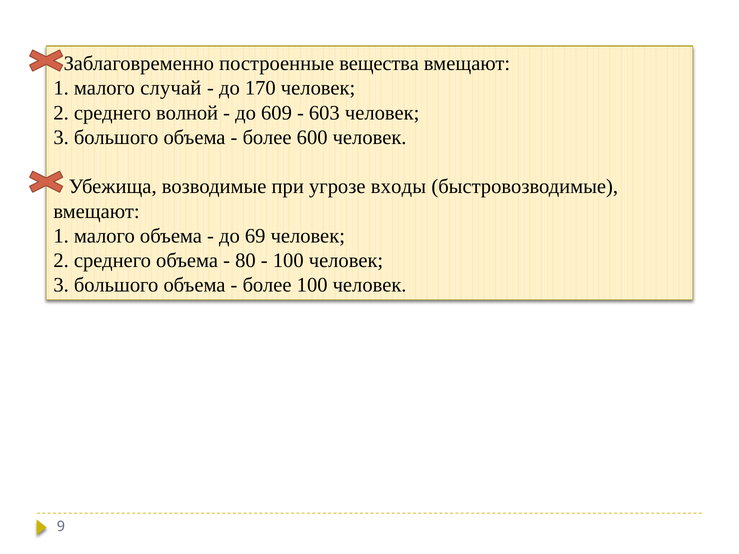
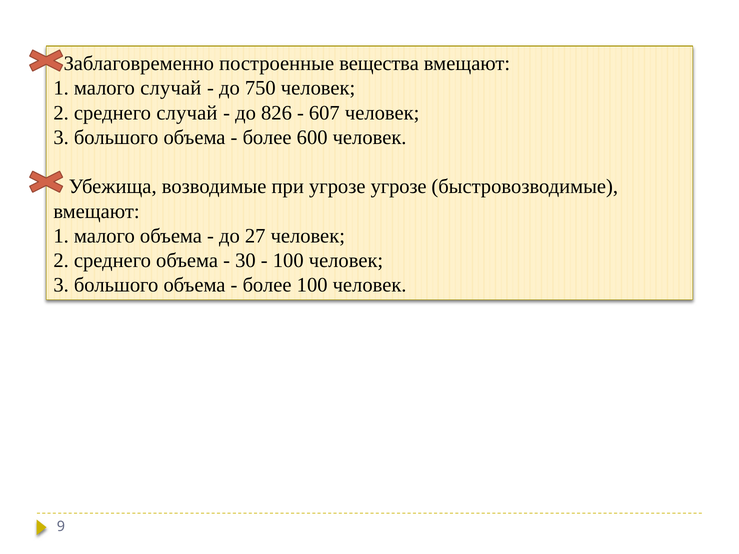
170: 170 -> 750
среднего волной: волной -> случай
609: 609 -> 826
603: 603 -> 607
угрозе входы: входы -> угрозе
69: 69 -> 27
80: 80 -> 30
